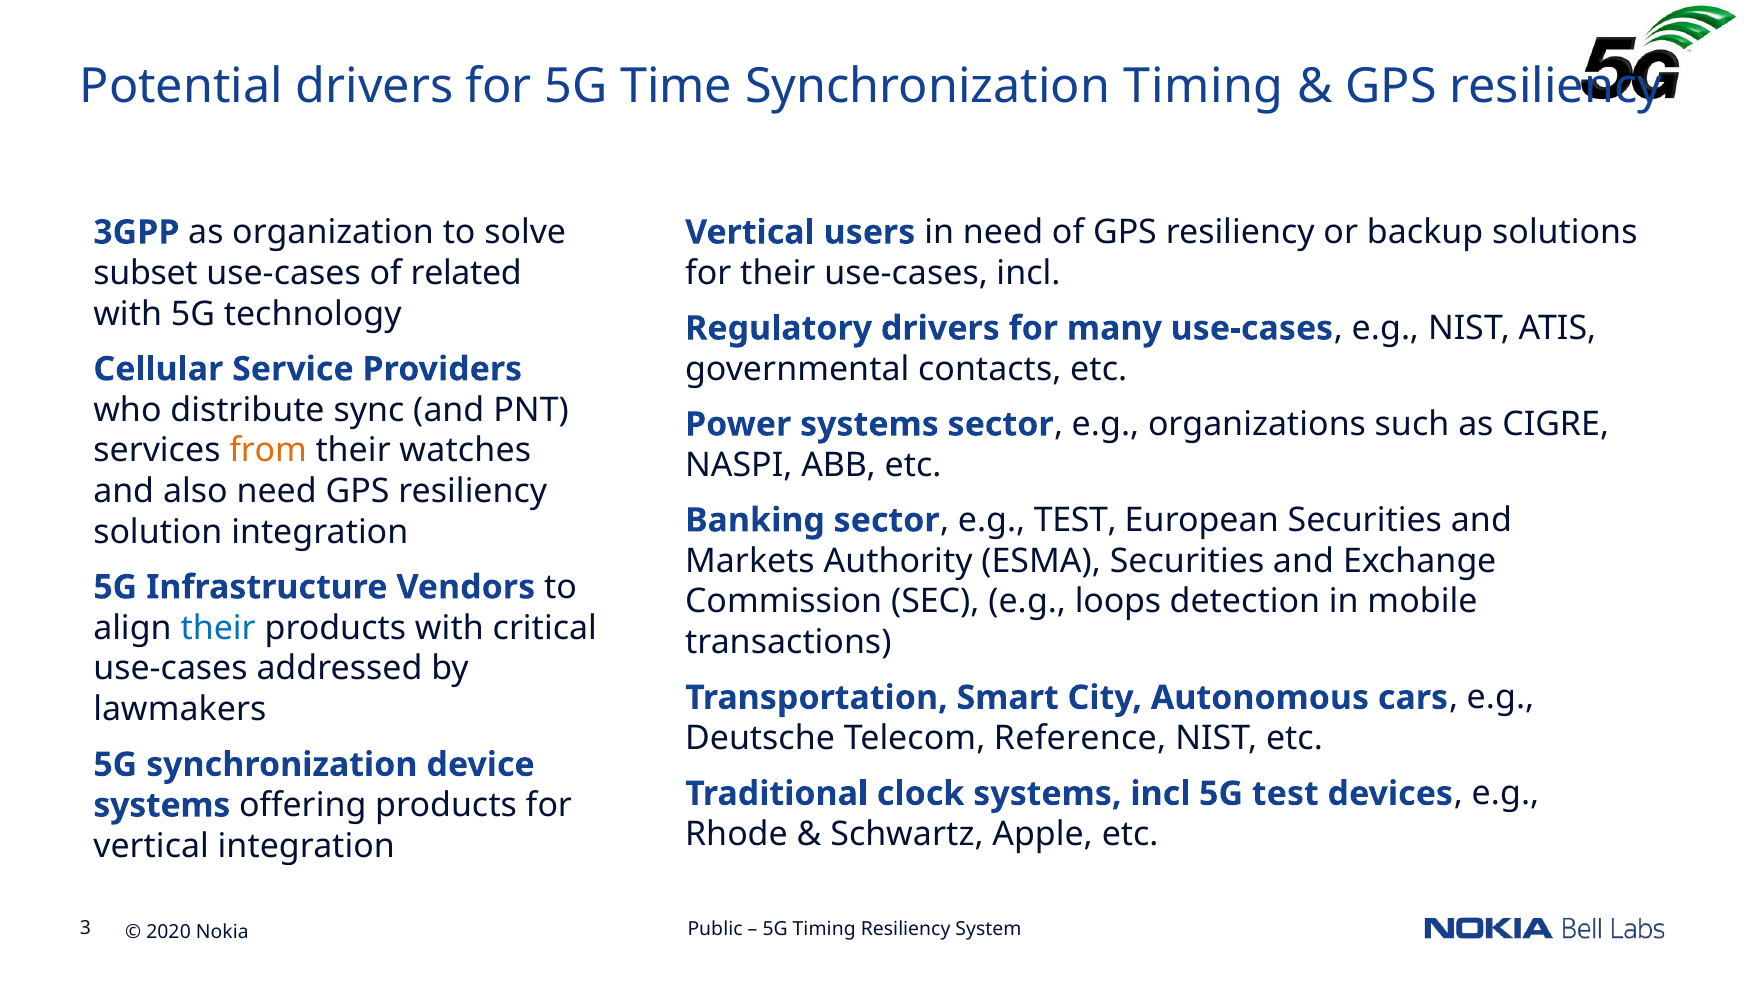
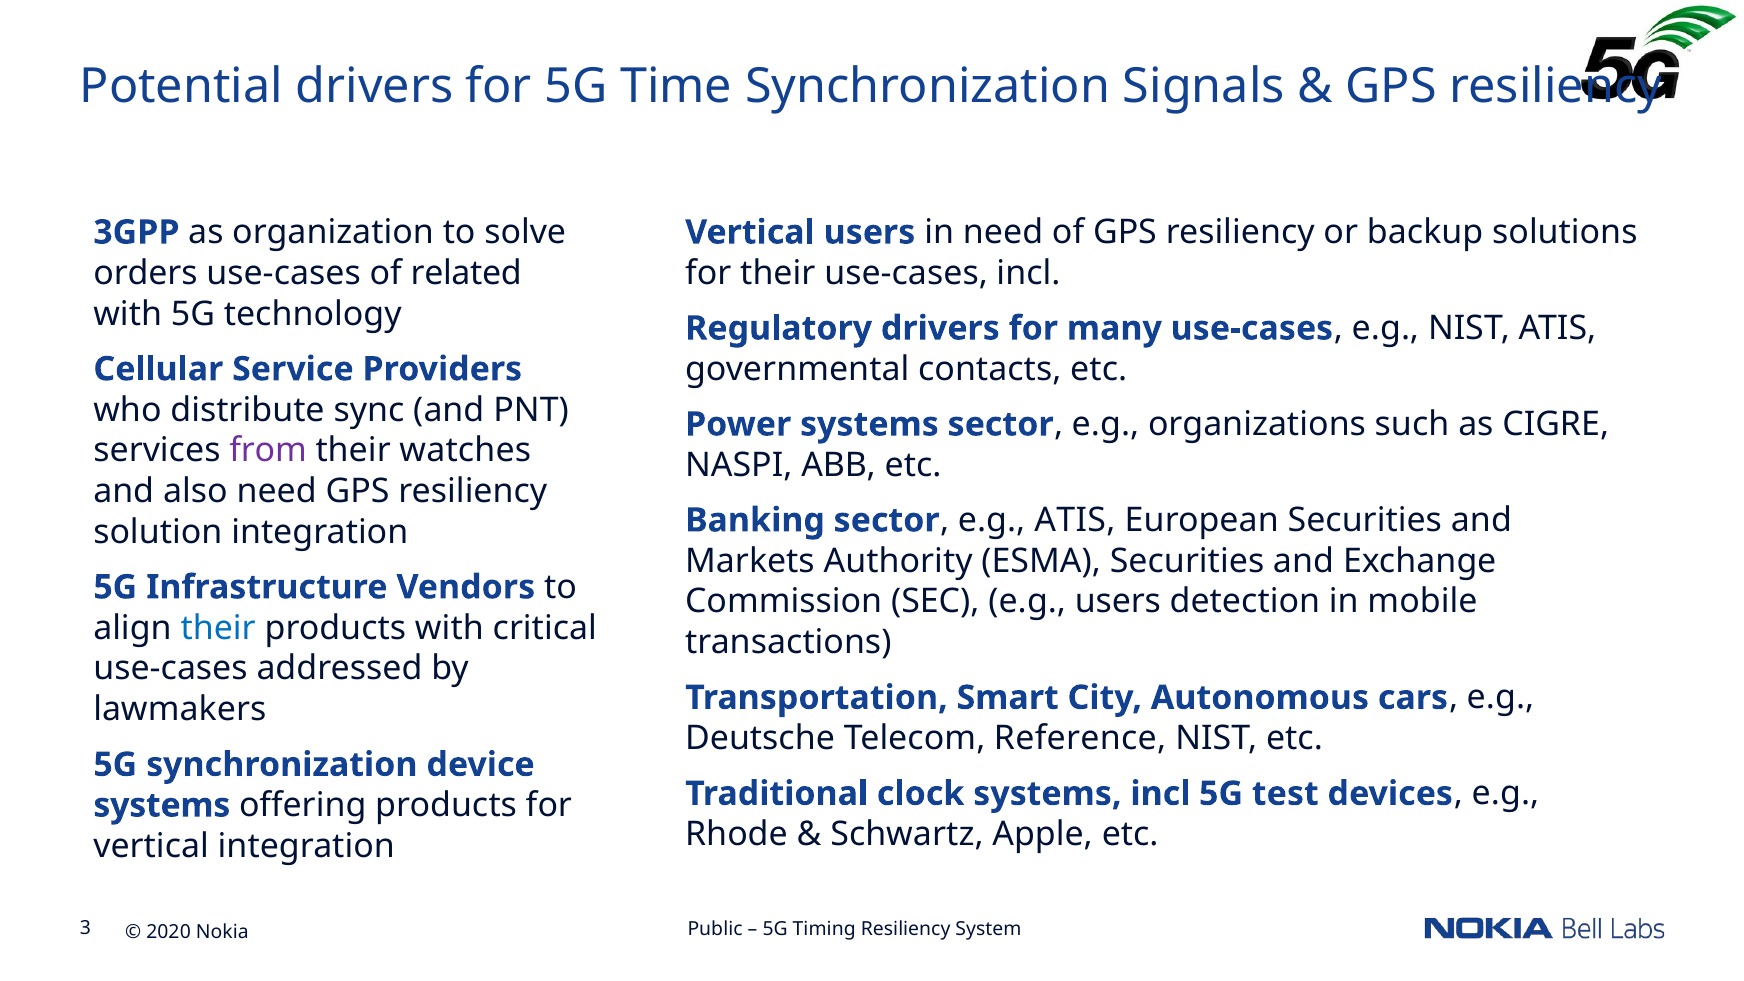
Synchronization Timing: Timing -> Signals
subset: subset -> orders
from colour: orange -> purple
e.g TEST: TEST -> ATIS
e.g loops: loops -> users
